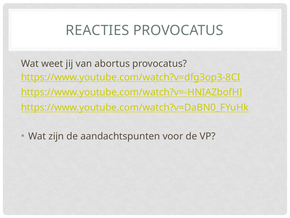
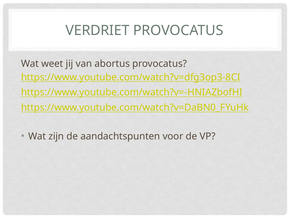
REACTIES: REACTIES -> VERDRIET
